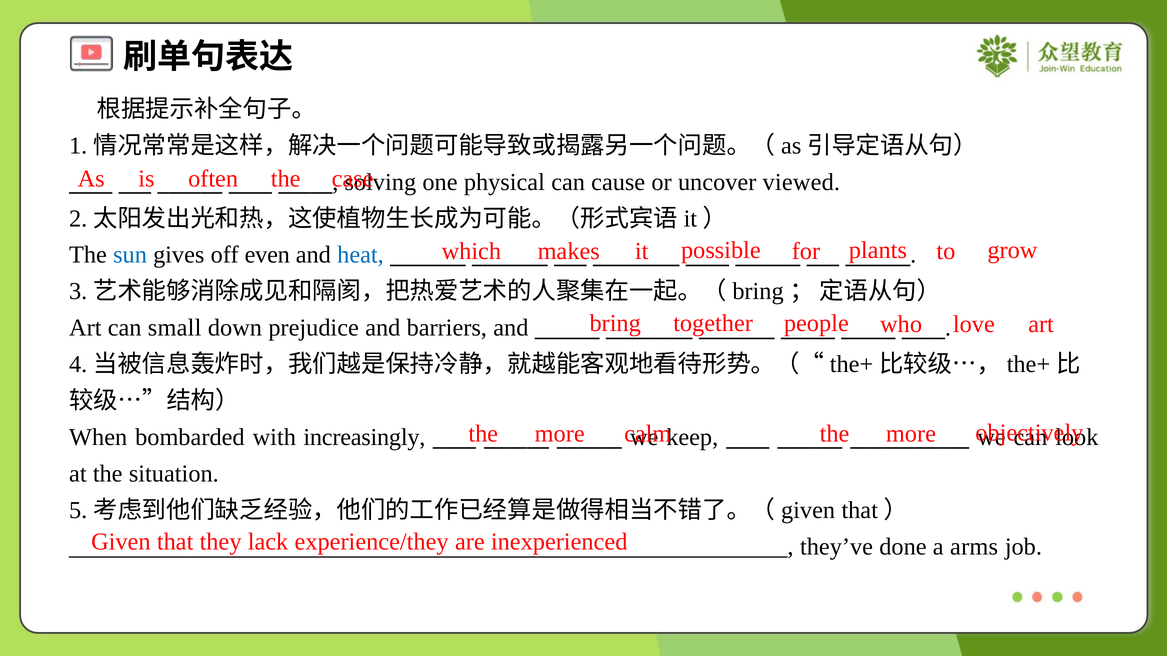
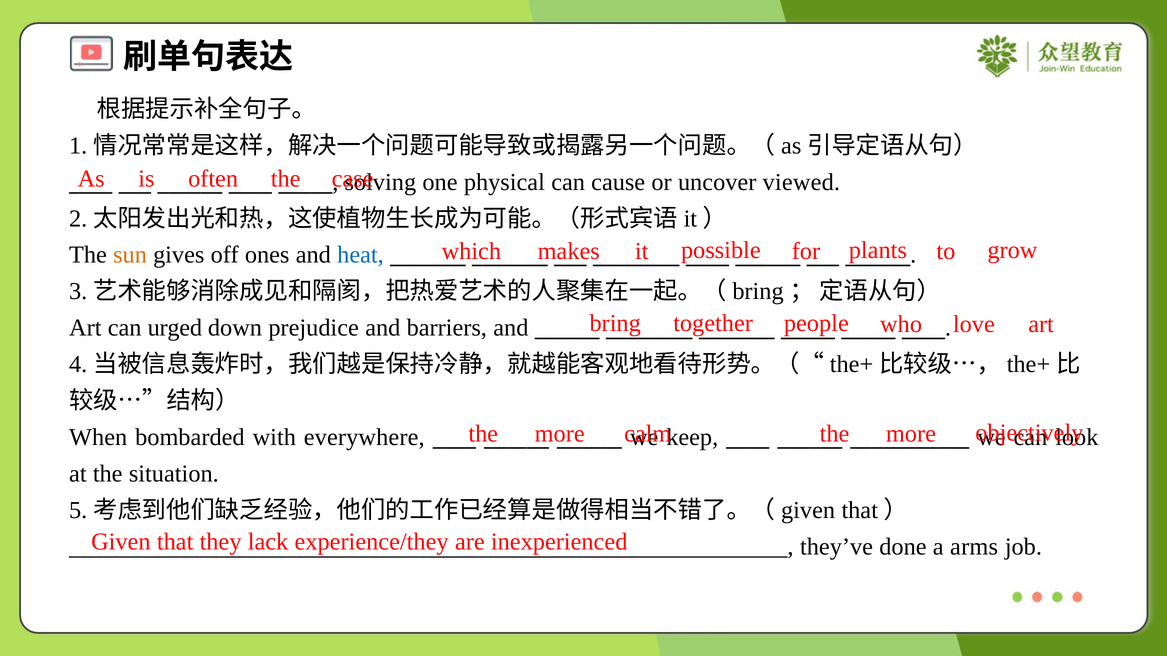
sun colour: blue -> orange
even: even -> ones
small: small -> urged
increasingly: increasingly -> everywhere
